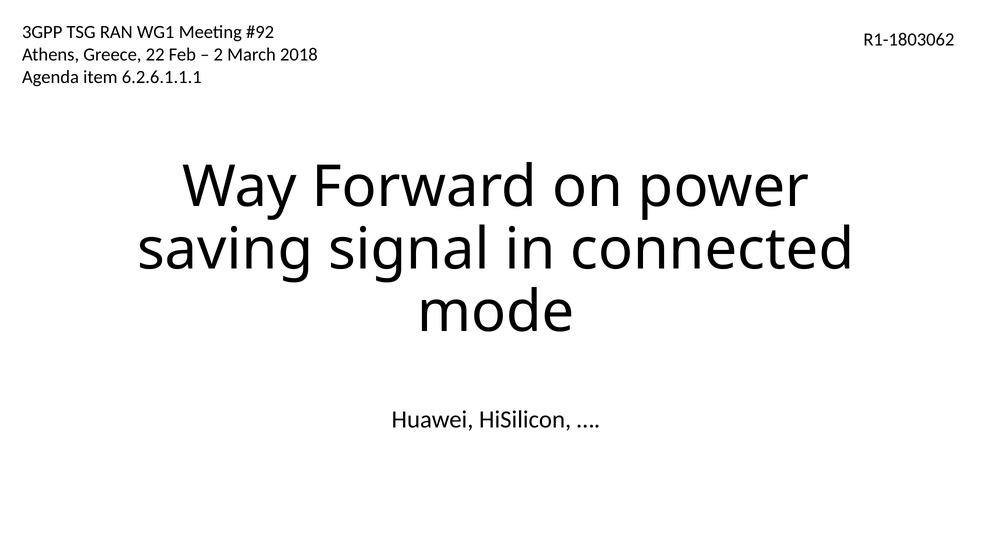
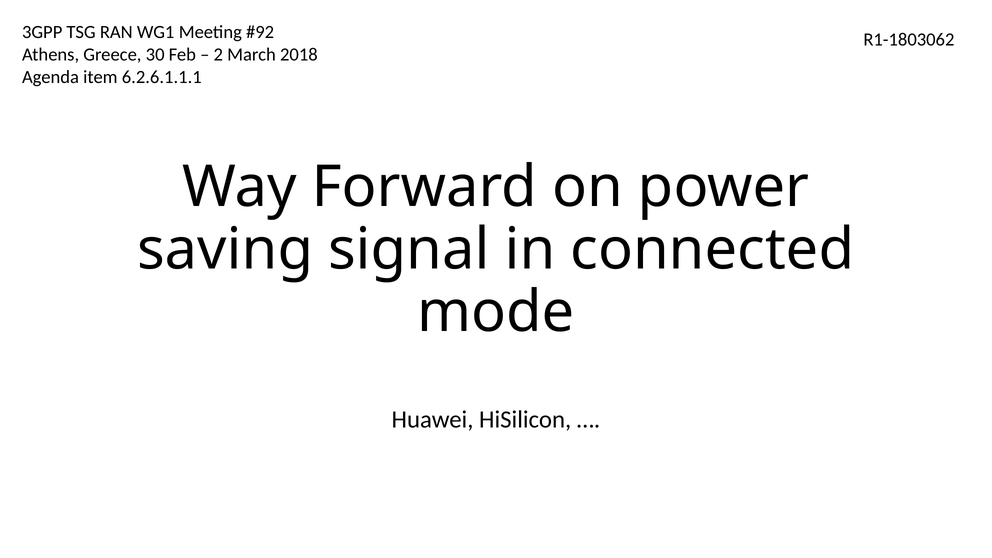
22: 22 -> 30
